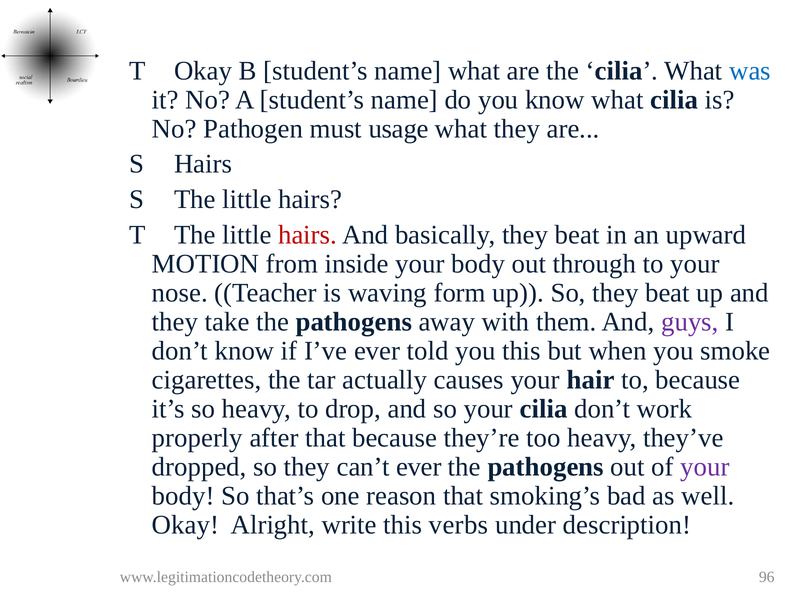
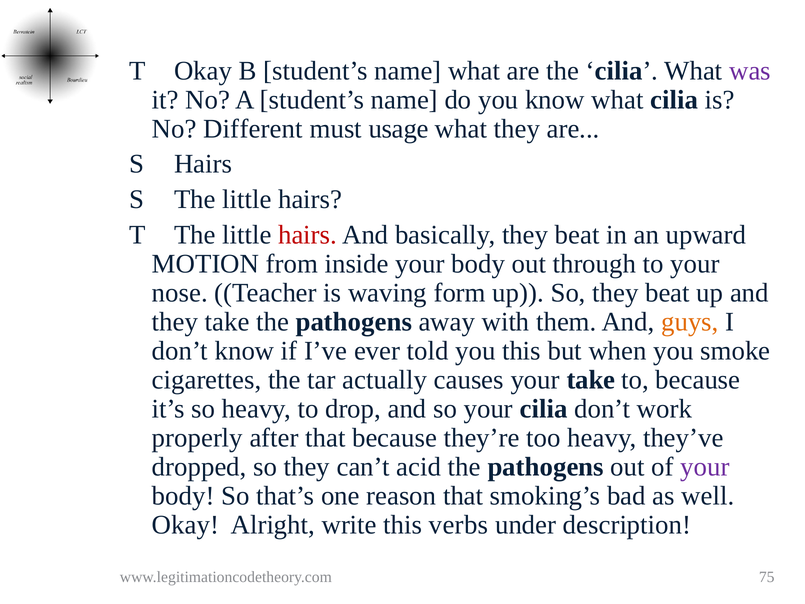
was colour: blue -> purple
Pathogen: Pathogen -> Different
guys colour: purple -> orange
your hair: hair -> take
can’t ever: ever -> acid
96: 96 -> 75
